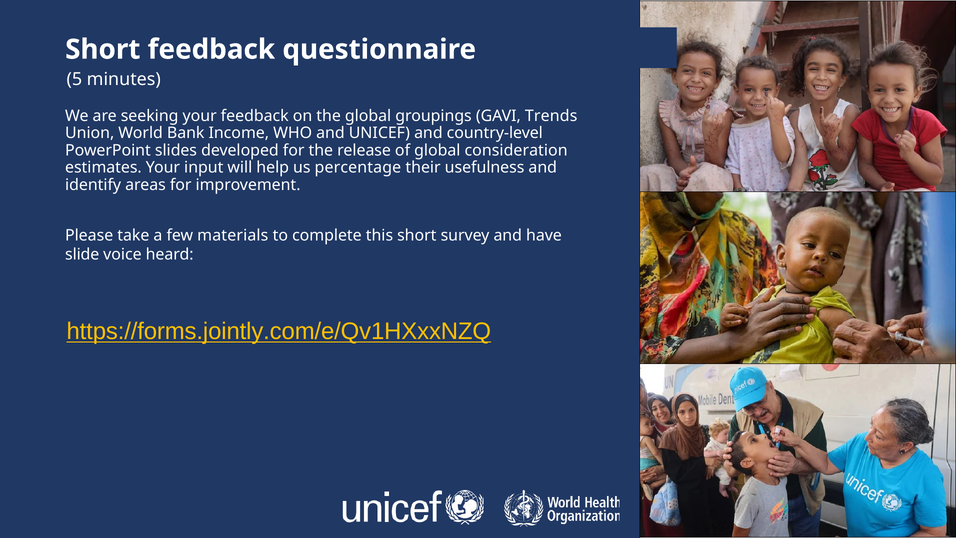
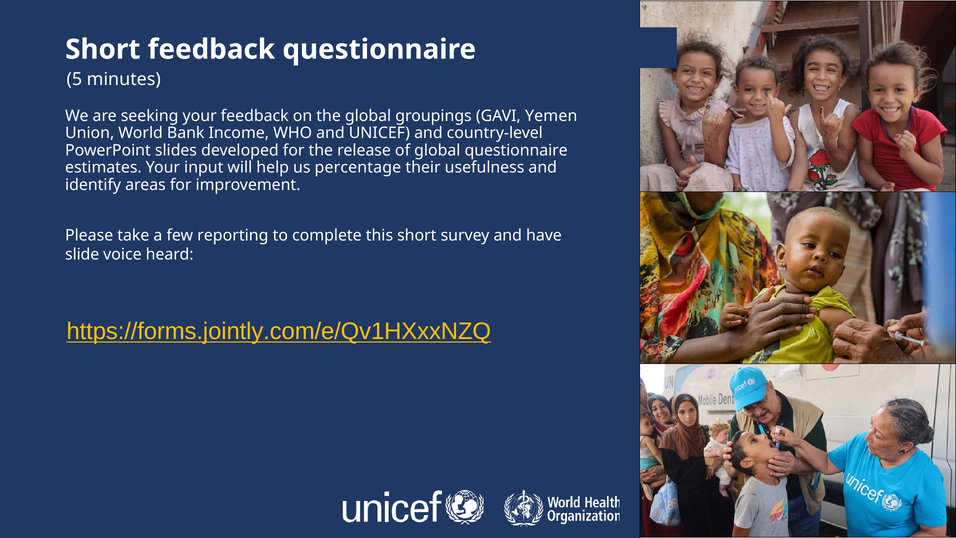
Trends: Trends -> Yemen
global consideration: consideration -> questionnaire
materials: materials -> reporting
